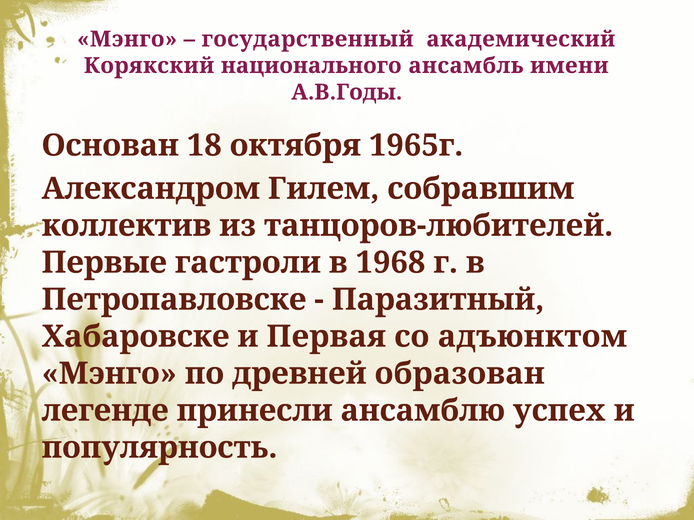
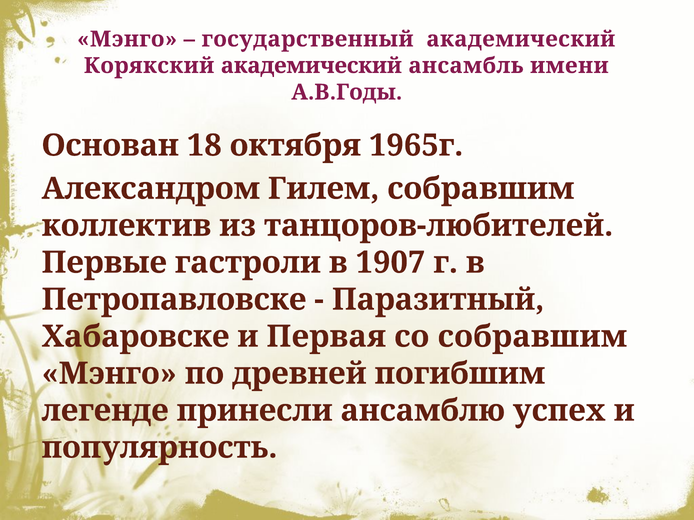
Корякский национального: национального -> академический
1968: 1968 -> 1907
со адъюнктом: адъюнктом -> собравшим
образован: образован -> погибшим
